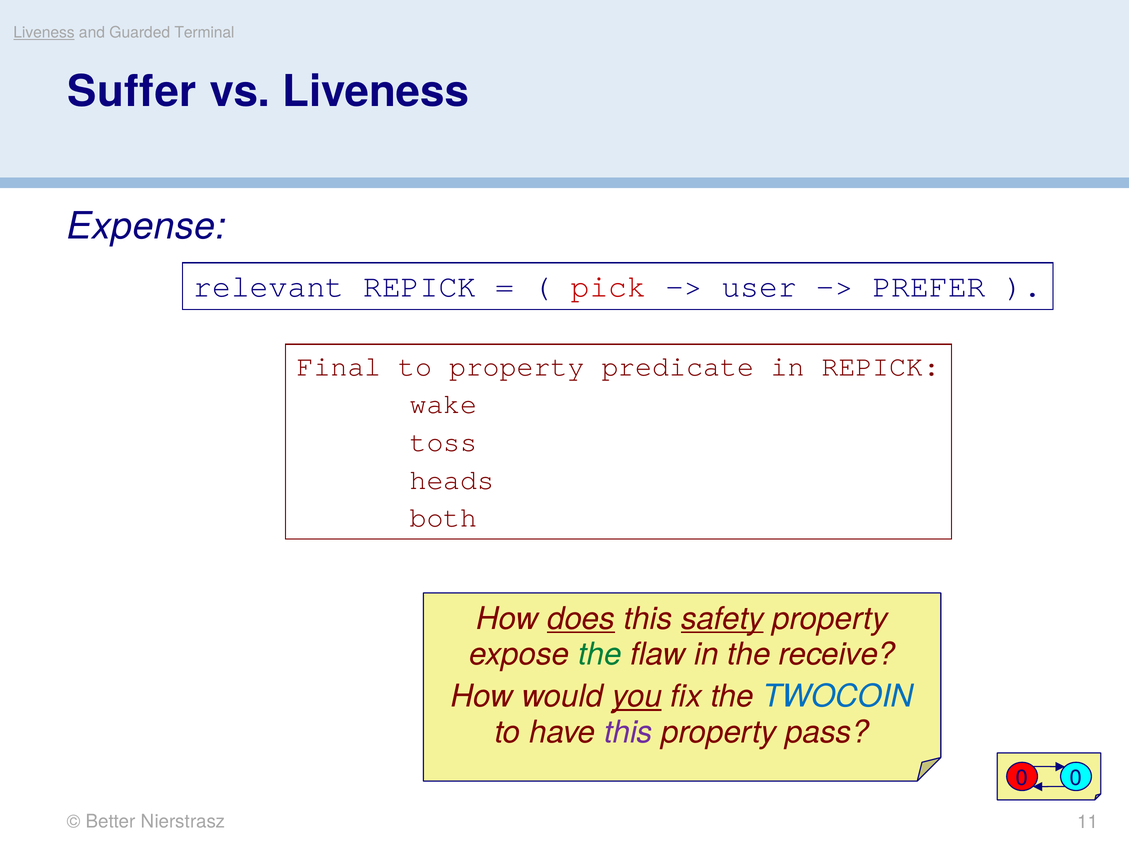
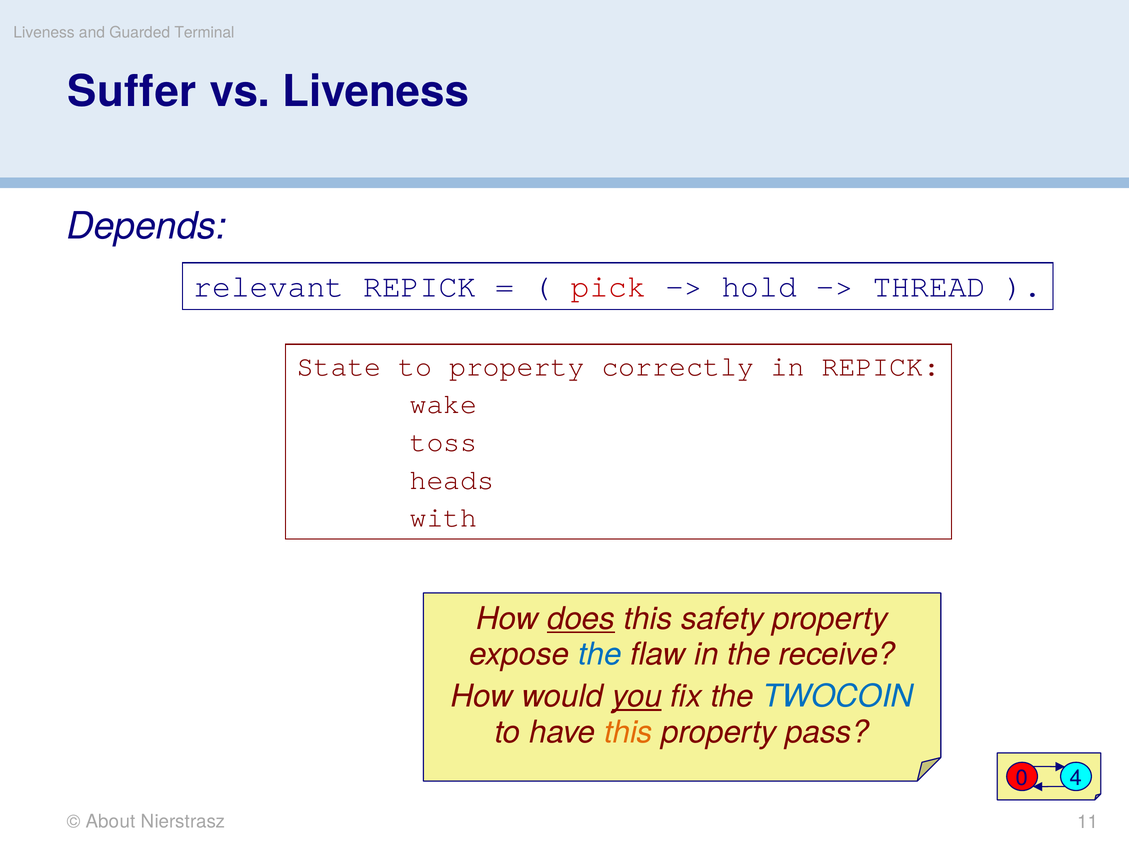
Liveness at (44, 33) underline: present -> none
Expense: Expense -> Depends
user: user -> hold
PREFER: PREFER -> THREAD
Final: Final -> State
predicate: predicate -> correctly
both: both -> with
safety underline: present -> none
the at (600, 654) colour: green -> blue
this at (628, 732) colour: purple -> orange
0 0: 0 -> 4
Better: Better -> About
